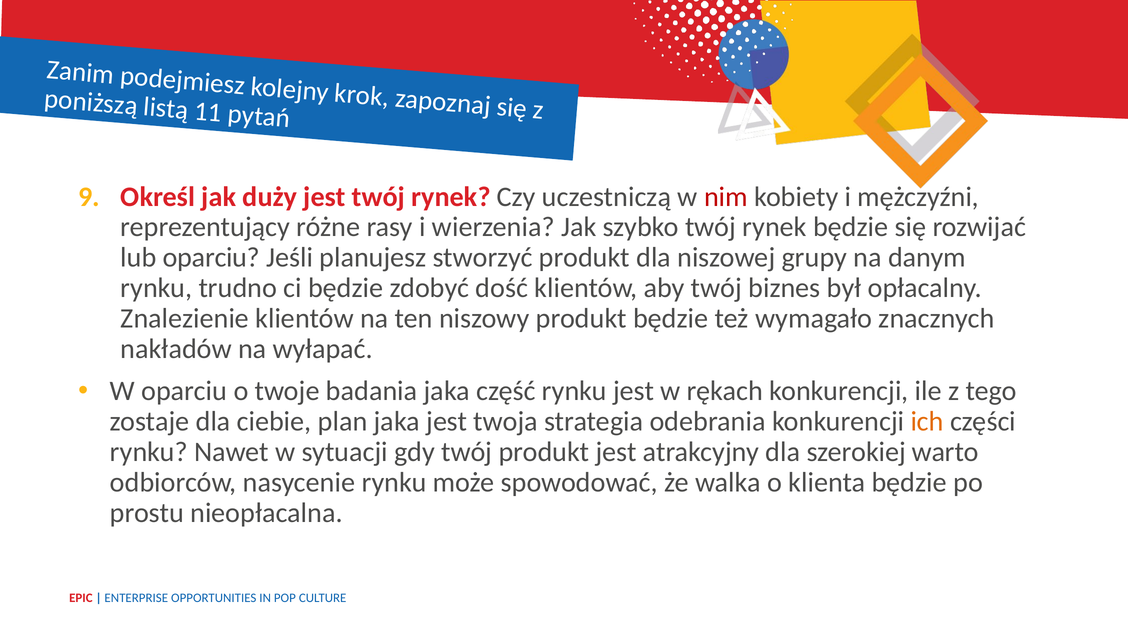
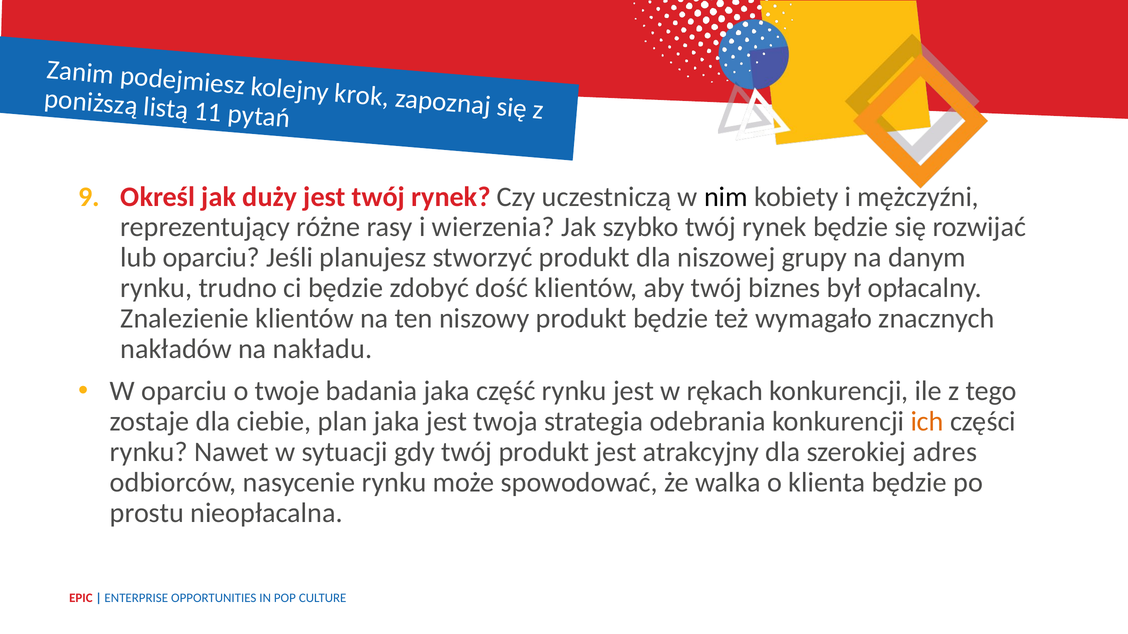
nim colour: red -> black
wyłapać: wyłapać -> nakładu
warto: warto -> adres
